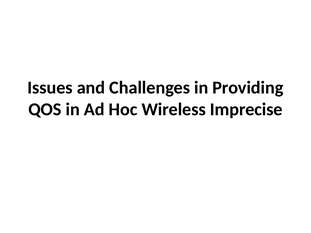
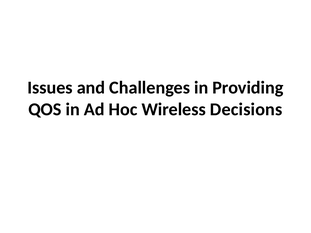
Imprecise: Imprecise -> Decisions
